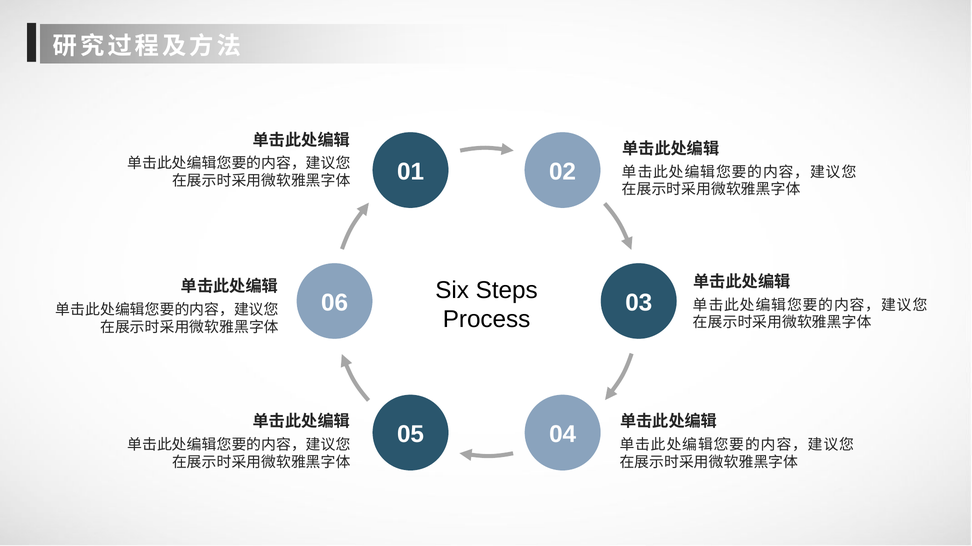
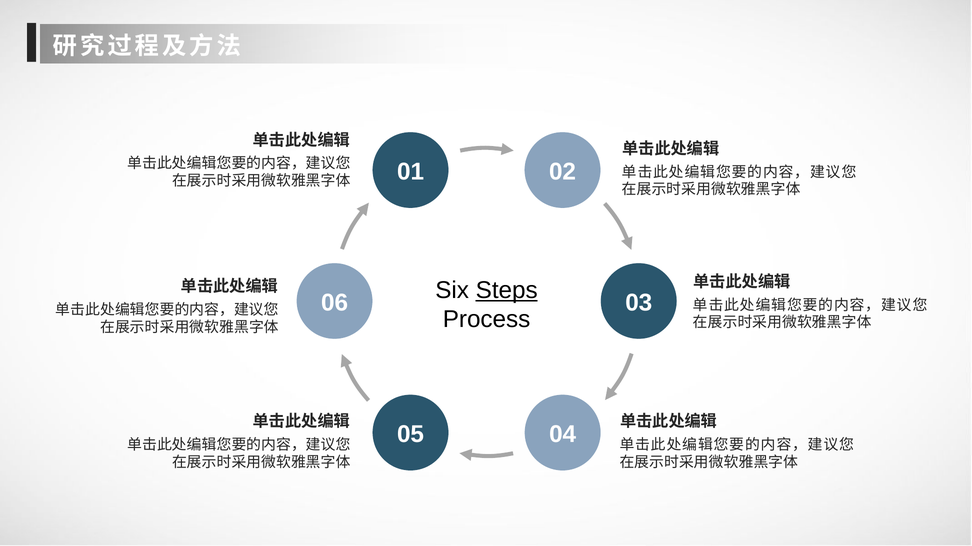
Steps underline: none -> present
